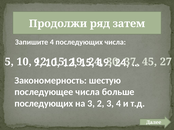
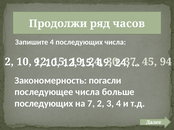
затем: затем -> часов
5 at (9, 62): 5 -> 2
27: 27 -> 94
шестую: шестую -> погасли
на 3: 3 -> 7
